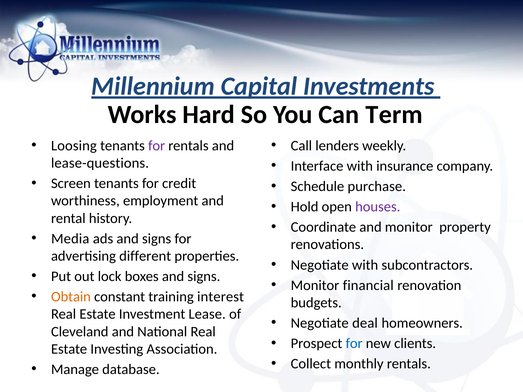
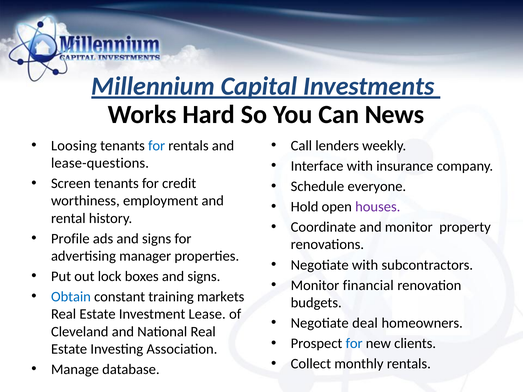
Term: Term -> News
for at (157, 146) colour: purple -> blue
purchase: purchase -> everyone
Media: Media -> Profile
different: different -> manager
Obtain colour: orange -> blue
interest: interest -> markets
